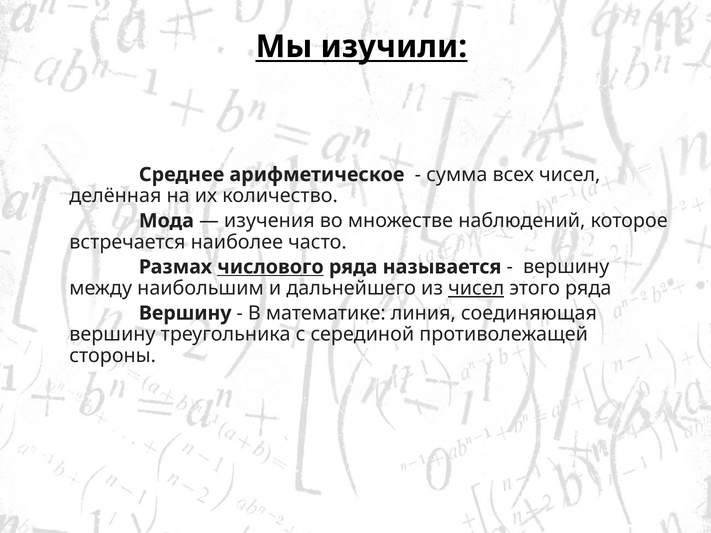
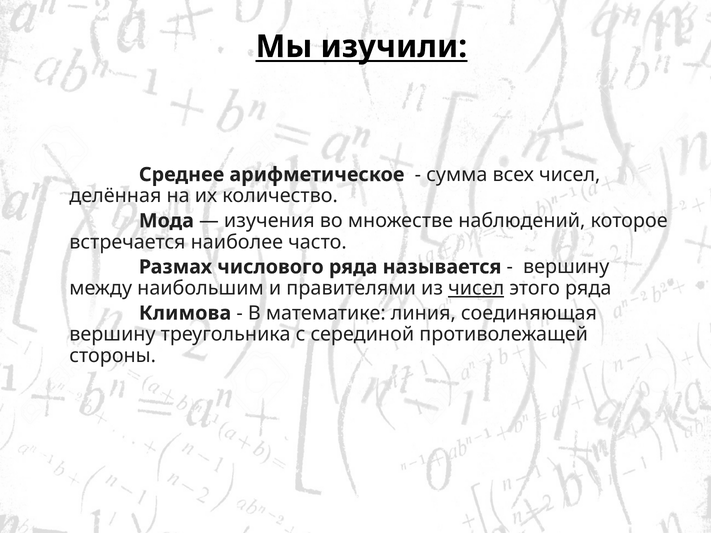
числового underline: present -> none
дальнейшего: дальнейшего -> правителями
Вершину at (185, 313): Вершину -> Климова
